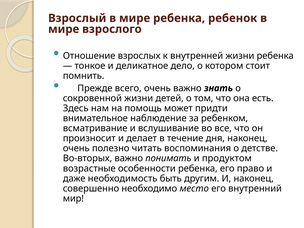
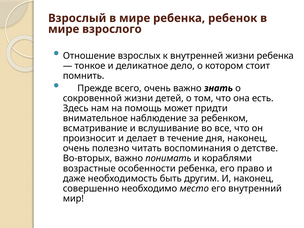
продуктом: продуктом -> кораблями
